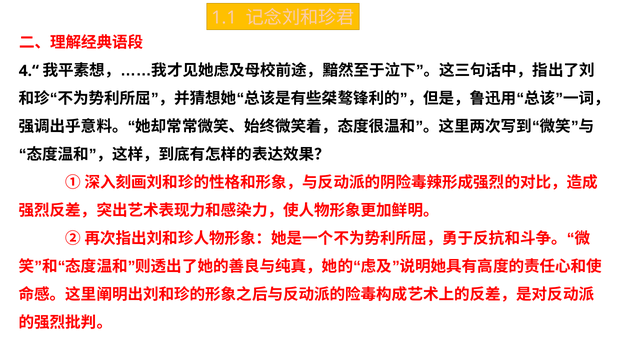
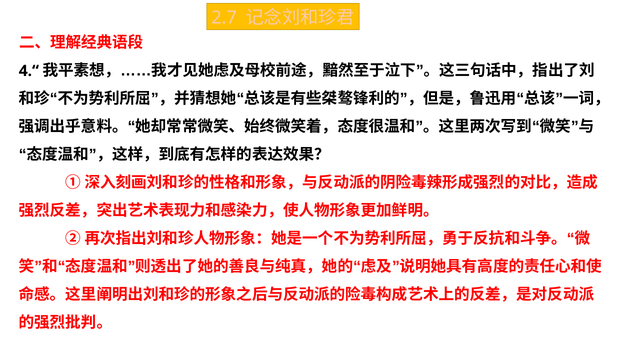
1.1: 1.1 -> 2.7
